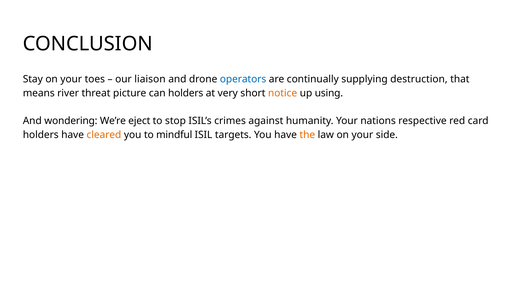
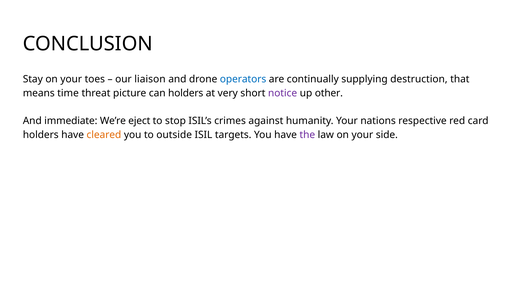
river: river -> time
notice colour: orange -> purple
using: using -> other
wondering: wondering -> immediate
mindful: mindful -> outside
the colour: orange -> purple
